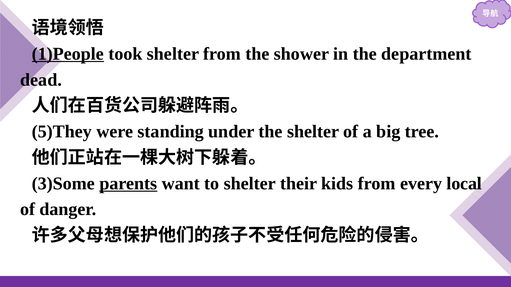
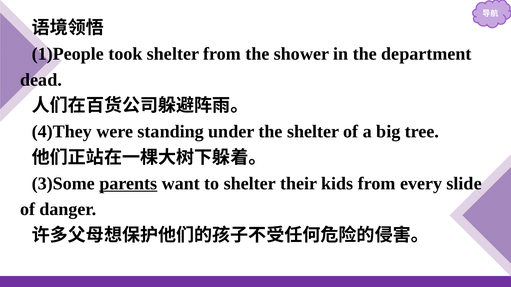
1)People underline: present -> none
5)They: 5)They -> 4)They
local: local -> slide
